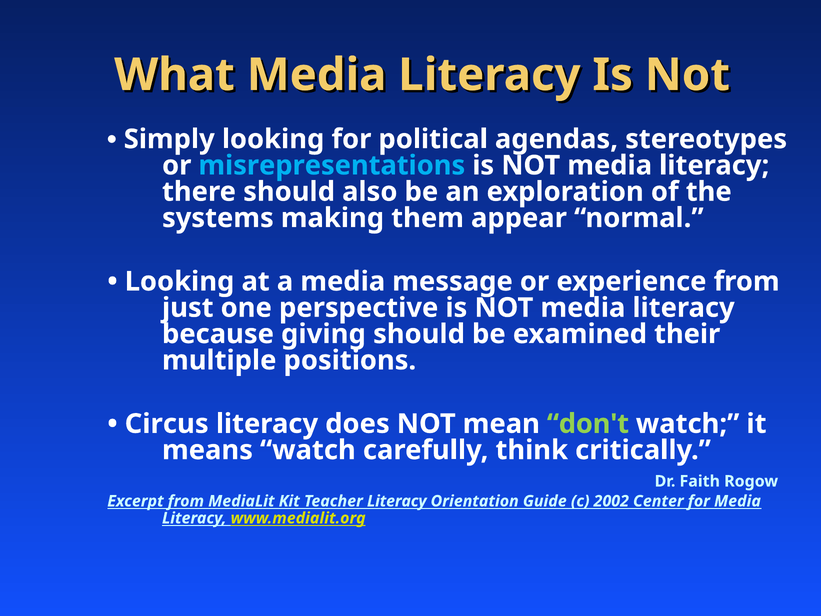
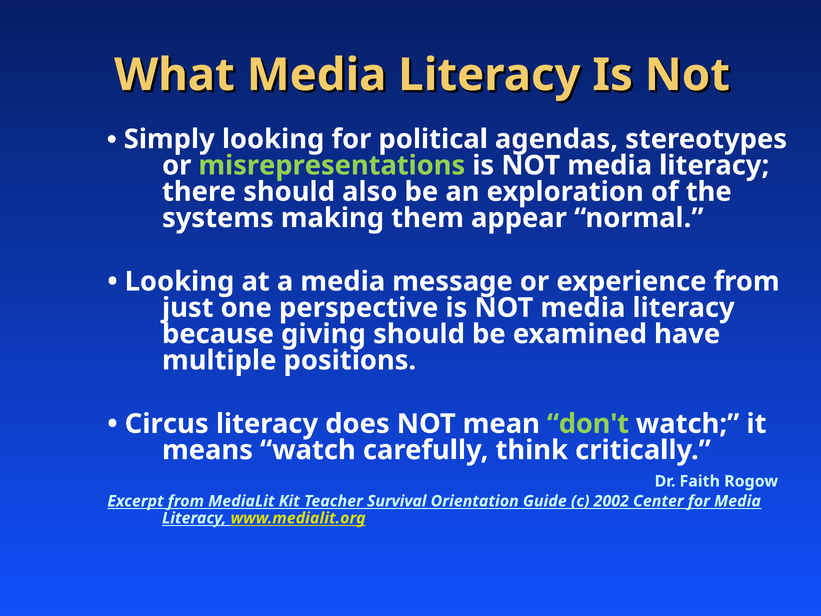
misrepresentations colour: light blue -> light green
their: their -> have
Teacher Literacy: Literacy -> Survival
